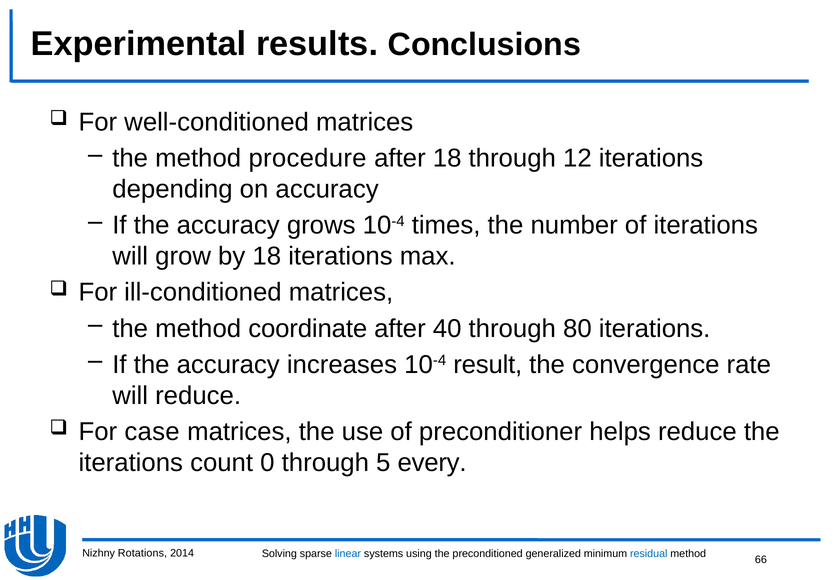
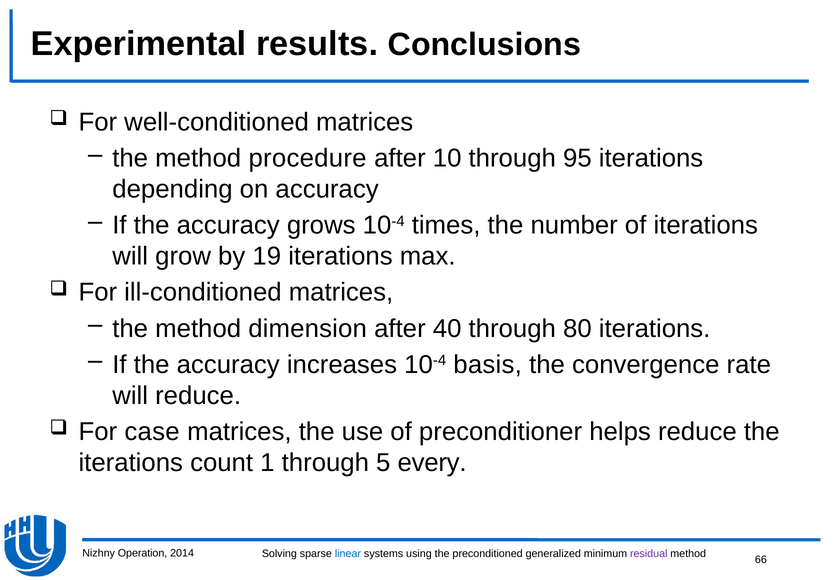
after 18: 18 -> 10
12: 12 -> 95
by 18: 18 -> 19
coordinate: coordinate -> dimension
result: result -> basis
0: 0 -> 1
Rotations: Rotations -> Operation
residual colour: blue -> purple
